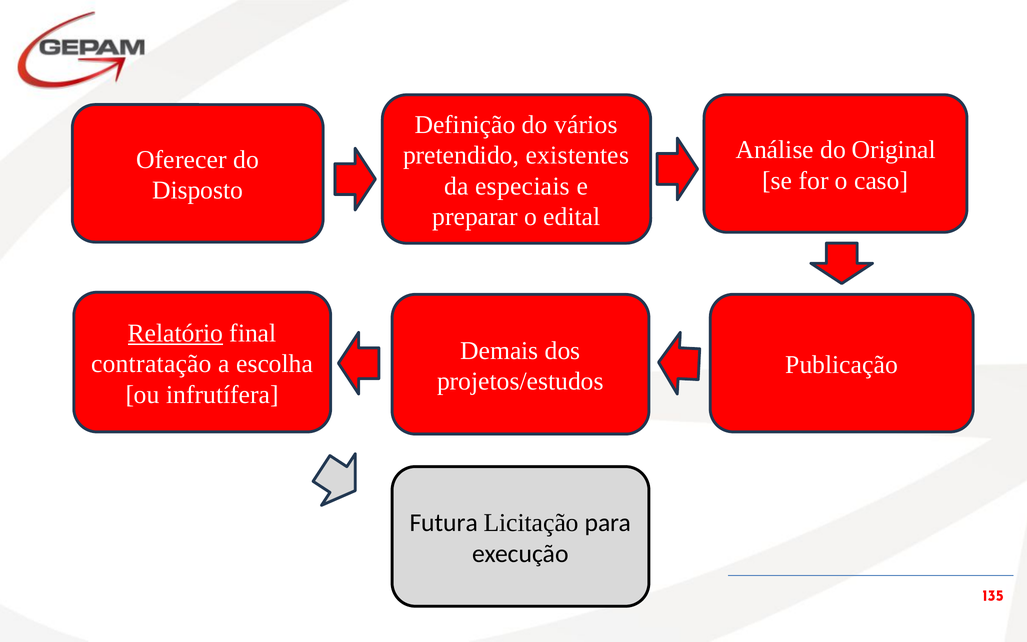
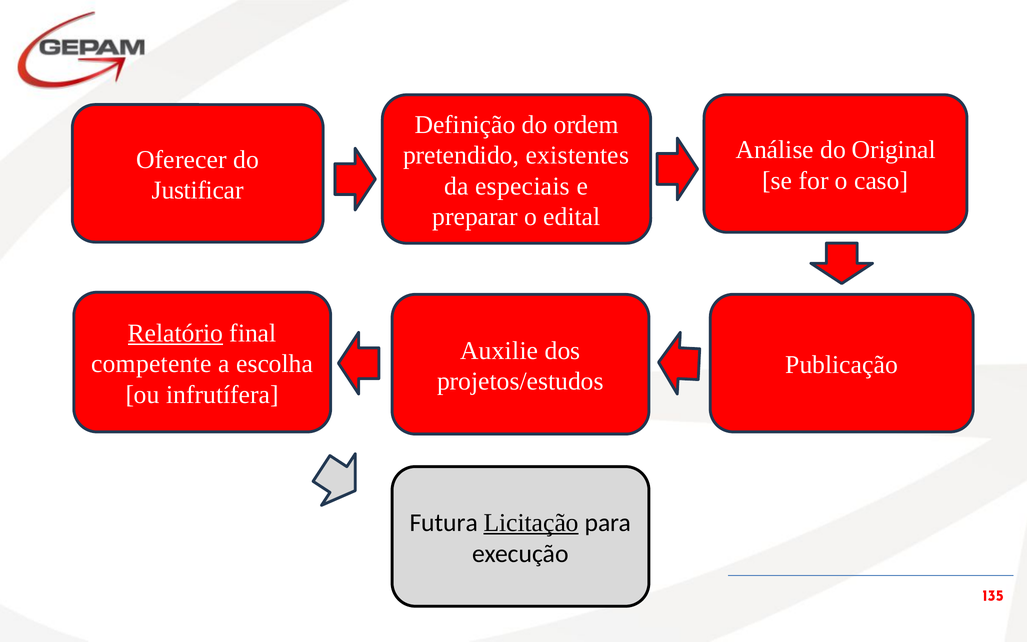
vários: vários -> ordem
Disposto: Disposto -> Justificar
Demais: Demais -> Auxilie
contratação: contratação -> competente
Licitação underline: none -> present
